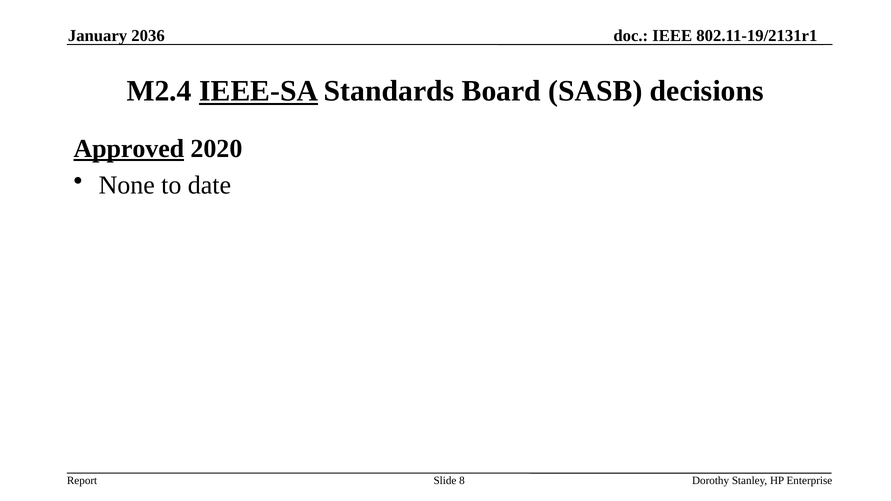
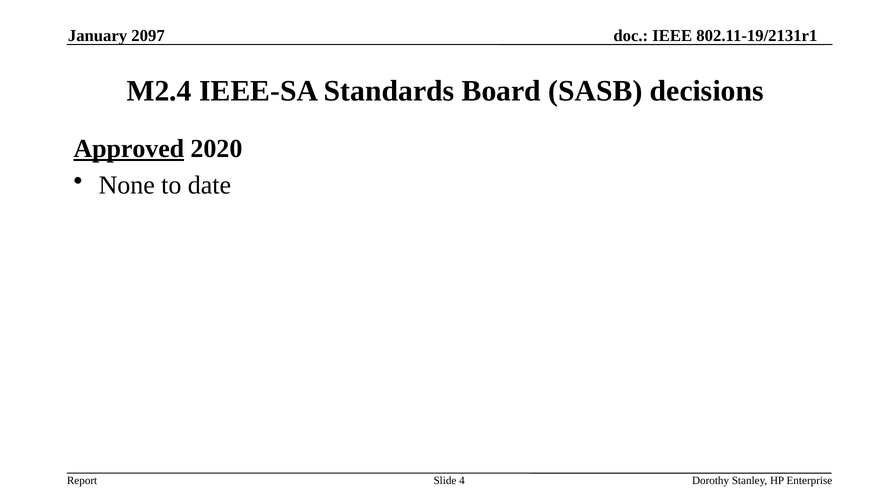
2036: 2036 -> 2097
IEEE-SA underline: present -> none
8: 8 -> 4
